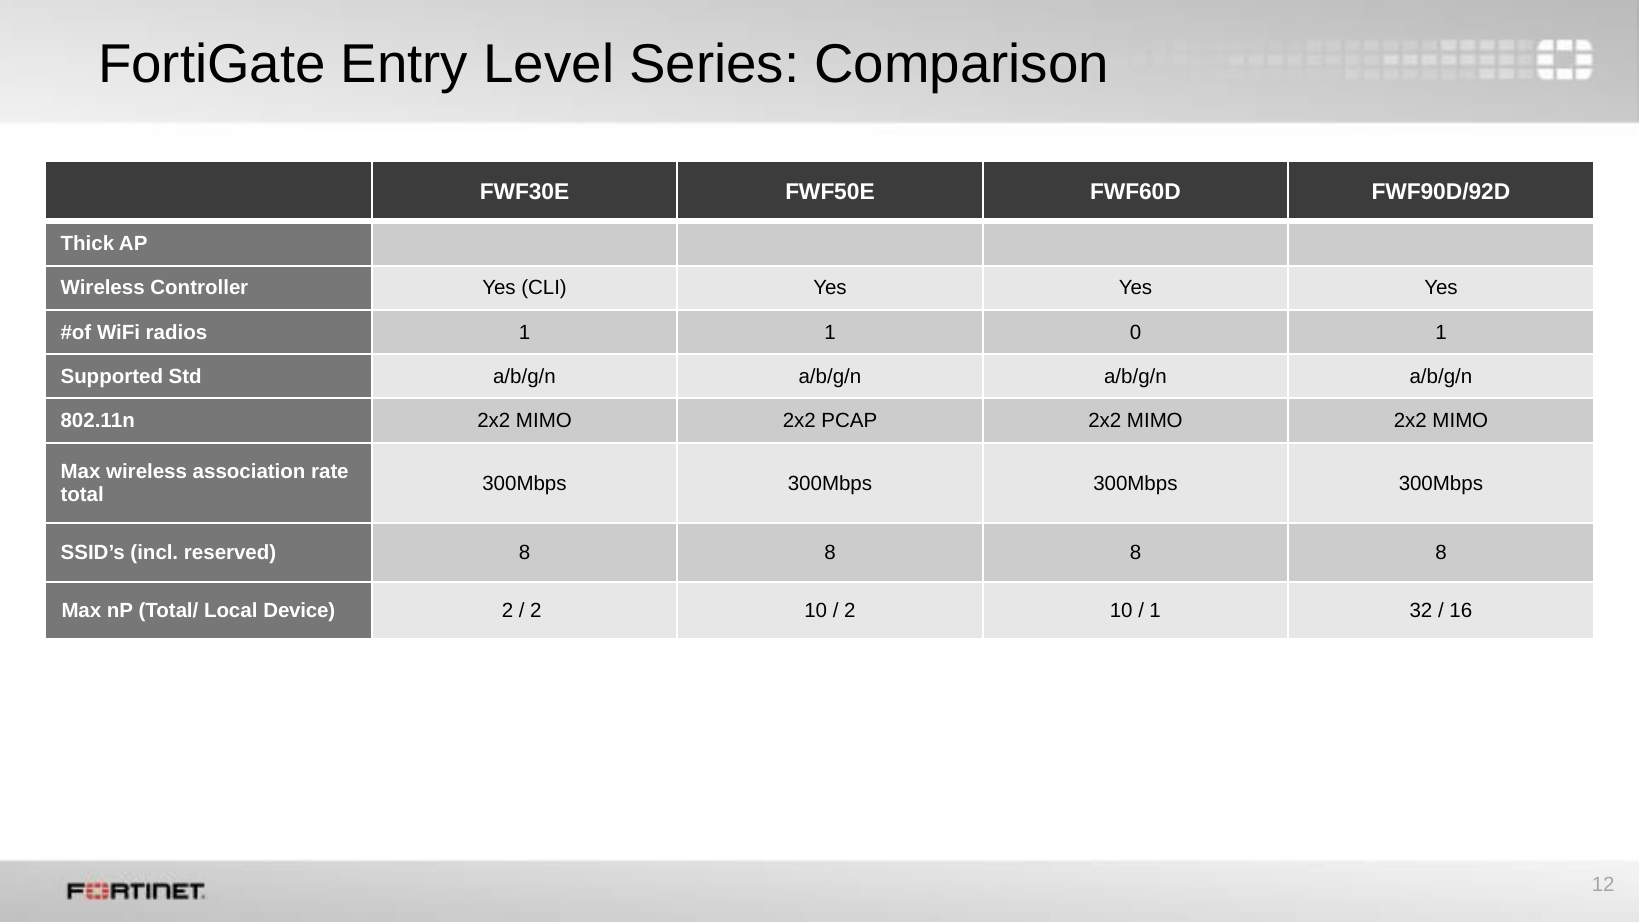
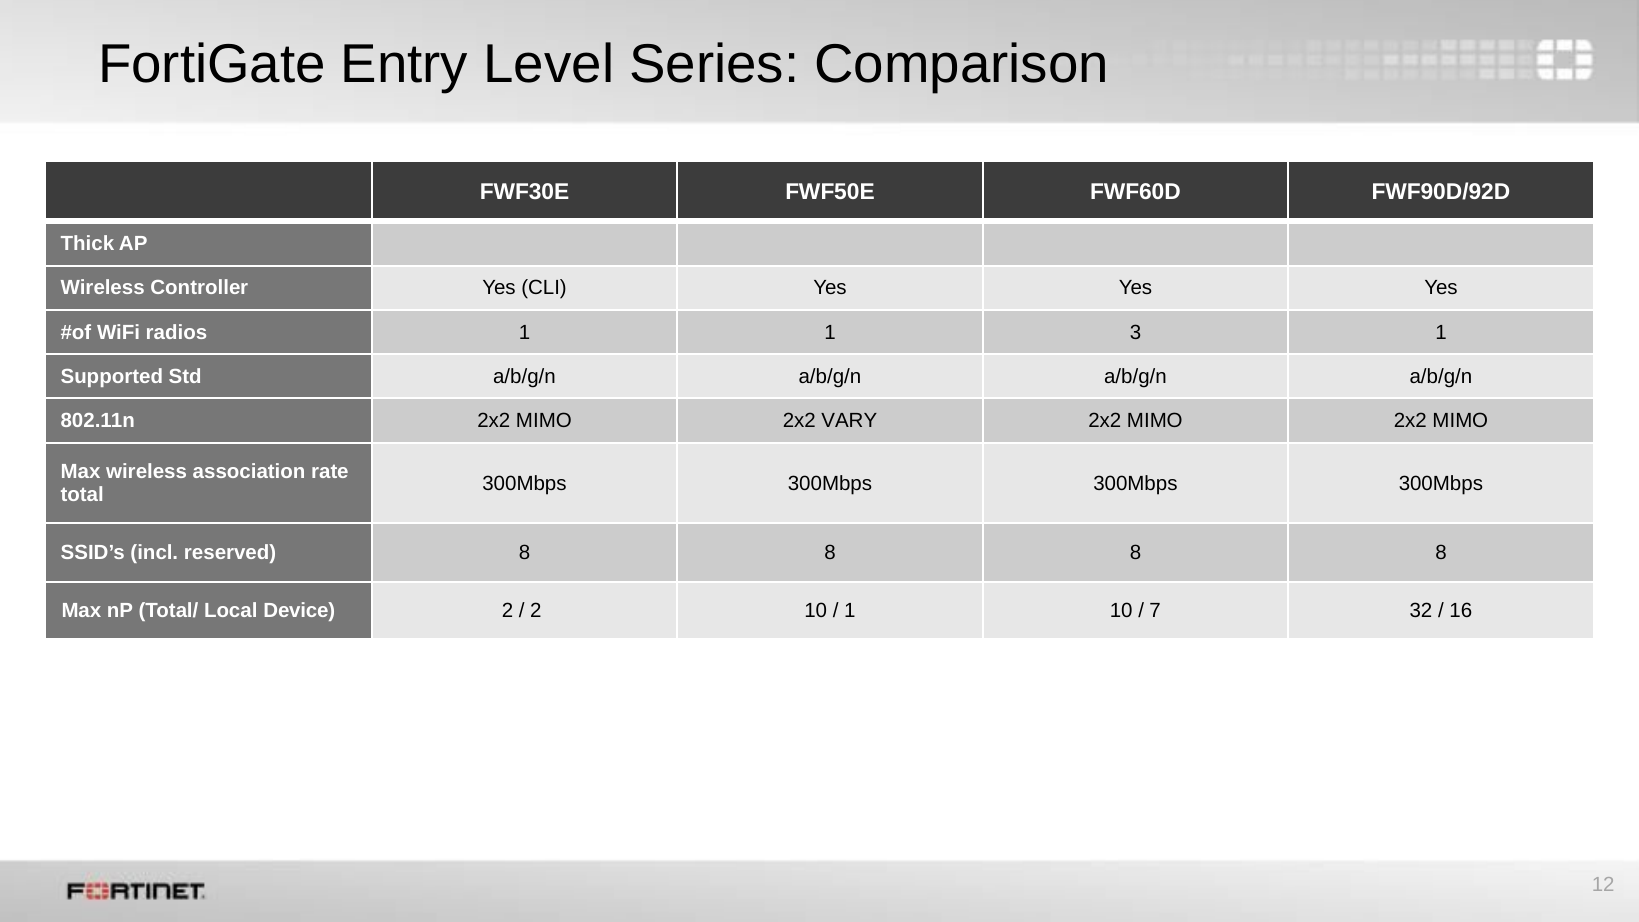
0: 0 -> 3
PCAP: PCAP -> VARY
2 at (850, 610): 2 -> 1
1 at (1155, 610): 1 -> 7
